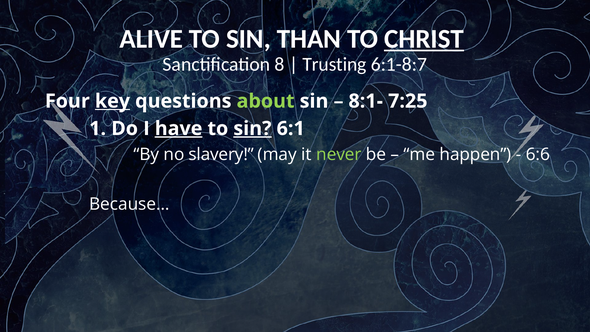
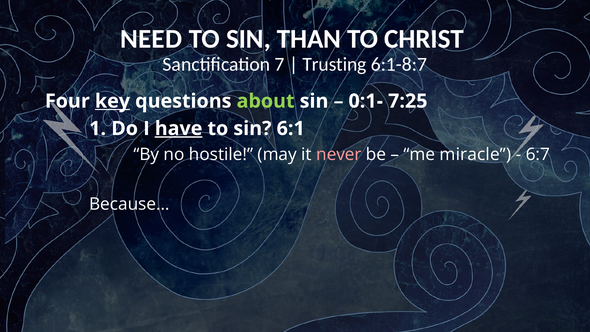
ALIVE: ALIVE -> NEED
CHRIST underline: present -> none
8: 8 -> 7
8:1-: 8:1- -> 0:1-
sin at (252, 128) underline: present -> none
slavery: slavery -> hostile
never colour: light green -> pink
happen: happen -> miracle
6:6: 6:6 -> 6:7
